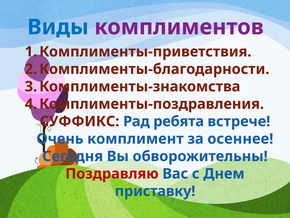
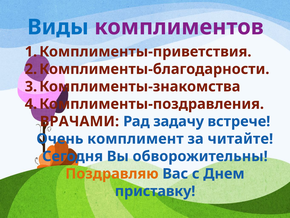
СУФФИКС: СУФФИКС -> ВРАЧАМИ
ребята: ребята -> задачу
осеннее: осеннее -> читайте
Поздравляю colour: red -> orange
